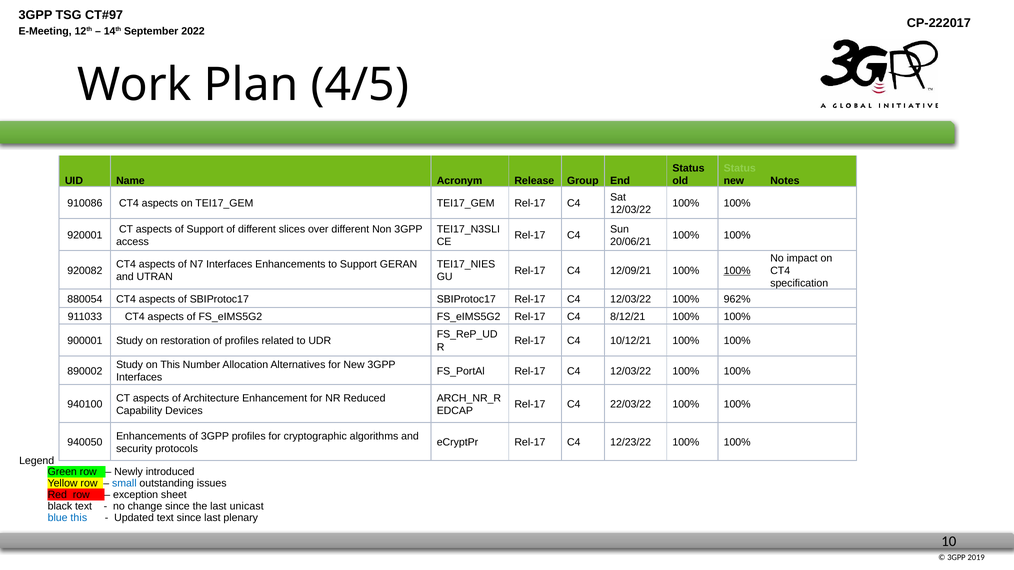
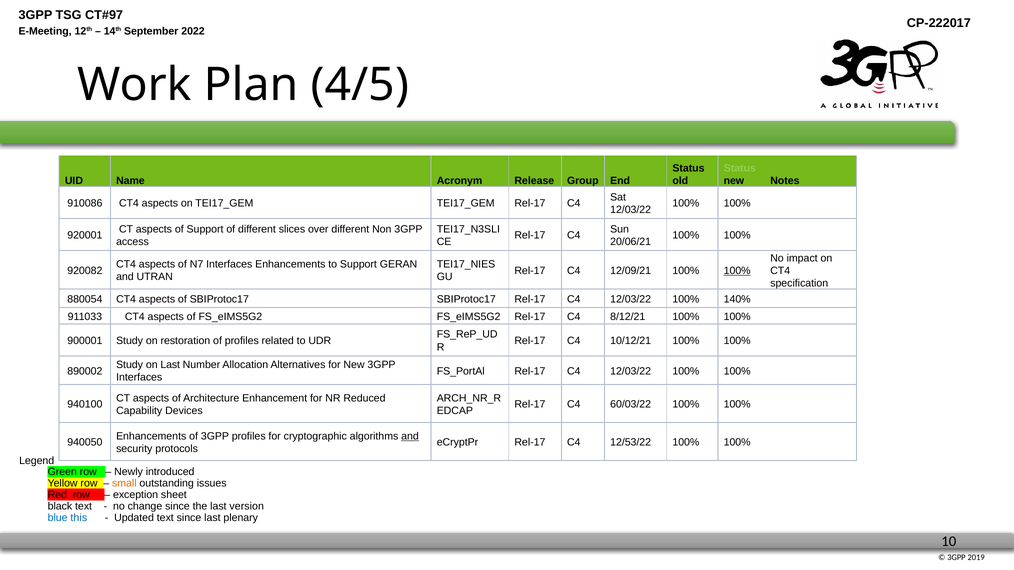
962%: 962% -> 140%
on This: This -> Last
22/03/22: 22/03/22 -> 60/03/22
and at (410, 436) underline: none -> present
12/23/22: 12/23/22 -> 12/53/22
small colour: blue -> orange
unicast: unicast -> version
